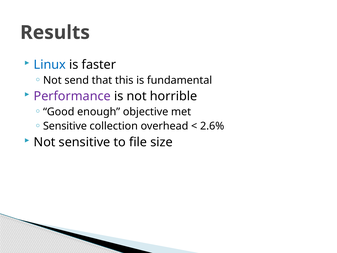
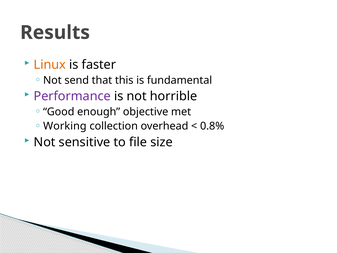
Linux colour: blue -> orange
Sensitive at (65, 126): Sensitive -> Working
2.6%: 2.6% -> 0.8%
